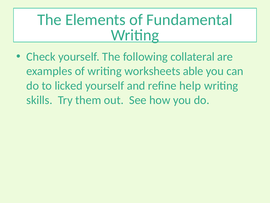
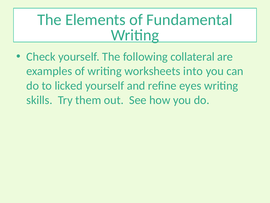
able: able -> into
help: help -> eyes
